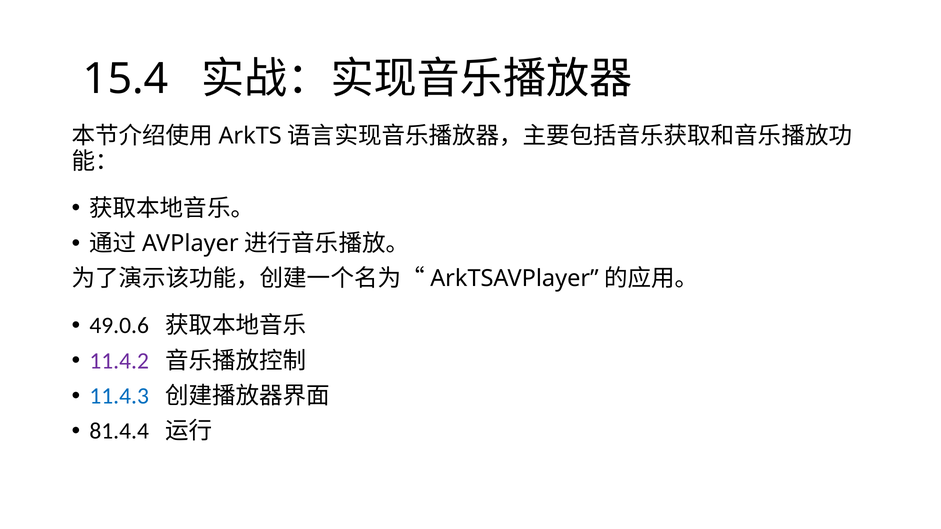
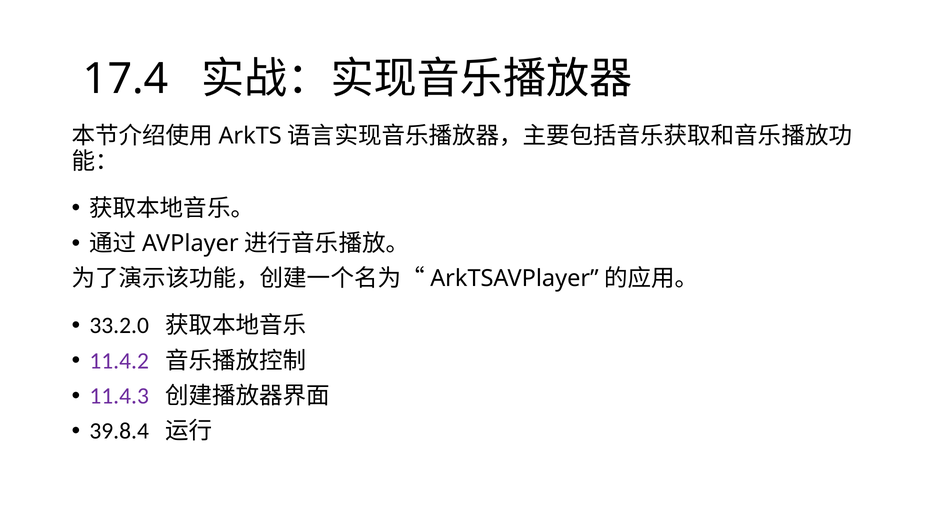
15.4: 15.4 -> 17.4
49.0.6: 49.0.6 -> 33.2.0
11.4.3 colour: blue -> purple
81.4.4: 81.4.4 -> 39.8.4
